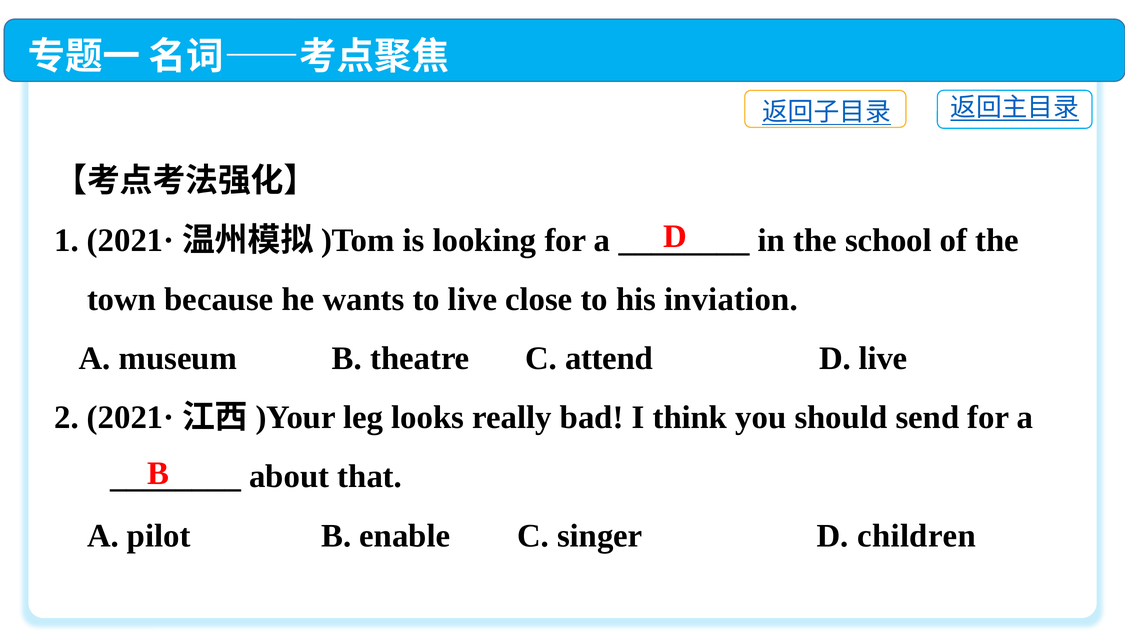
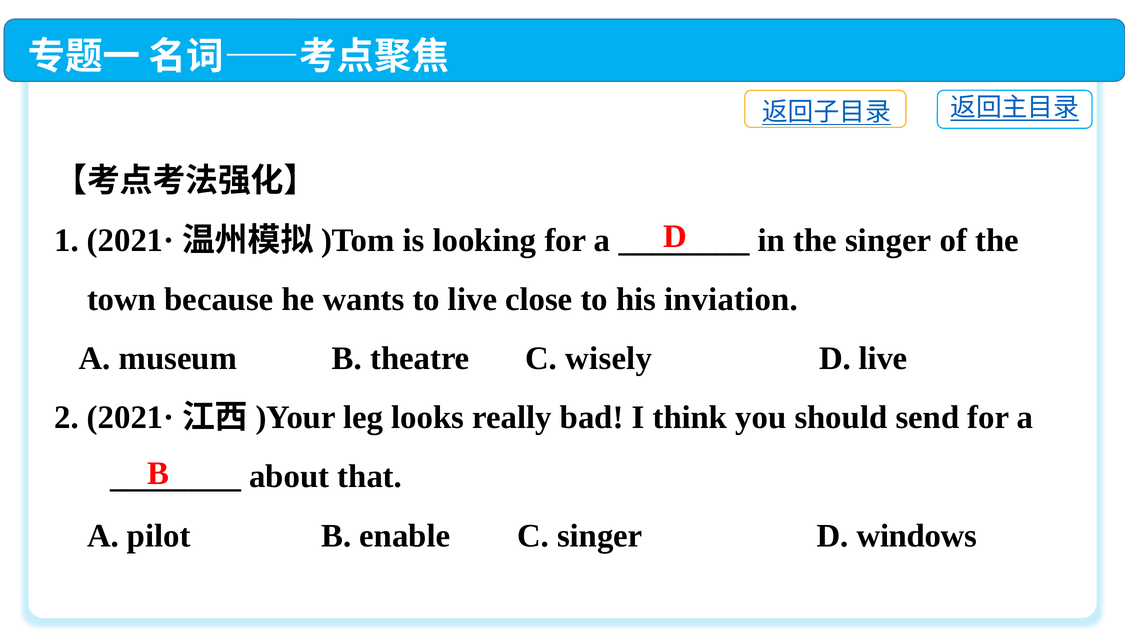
the school: school -> singer
attend: attend -> wisely
children: children -> windows
